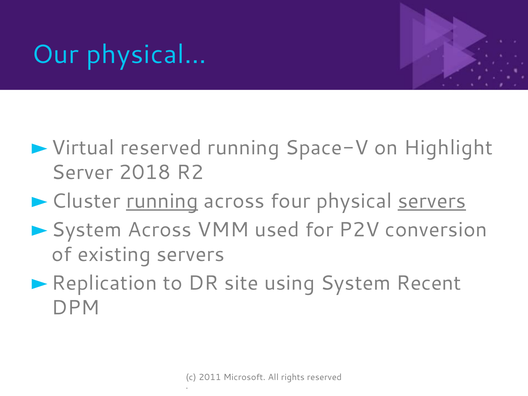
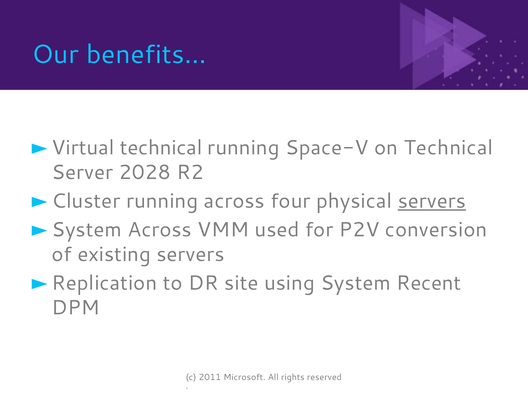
physical…: physical… -> benefits…
reserved at (161, 148): reserved -> technical
on Highlight: Highlight -> Technical
2018: 2018 -> 2028
running at (162, 201) underline: present -> none
